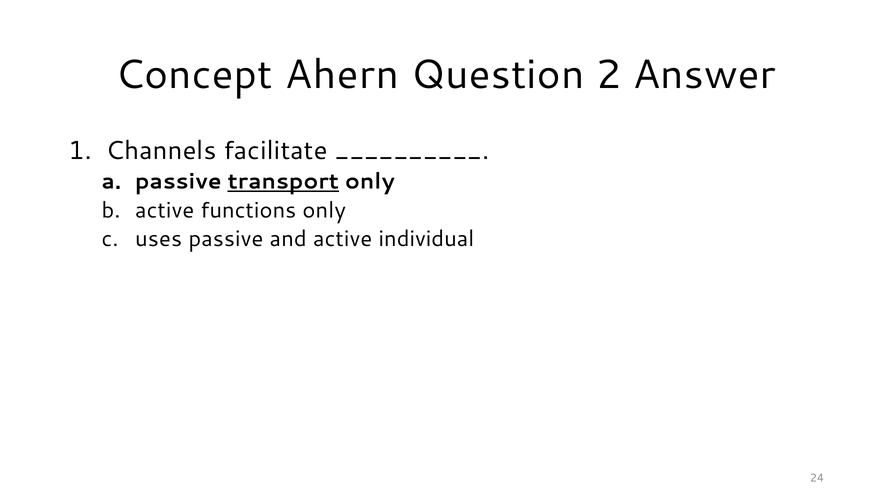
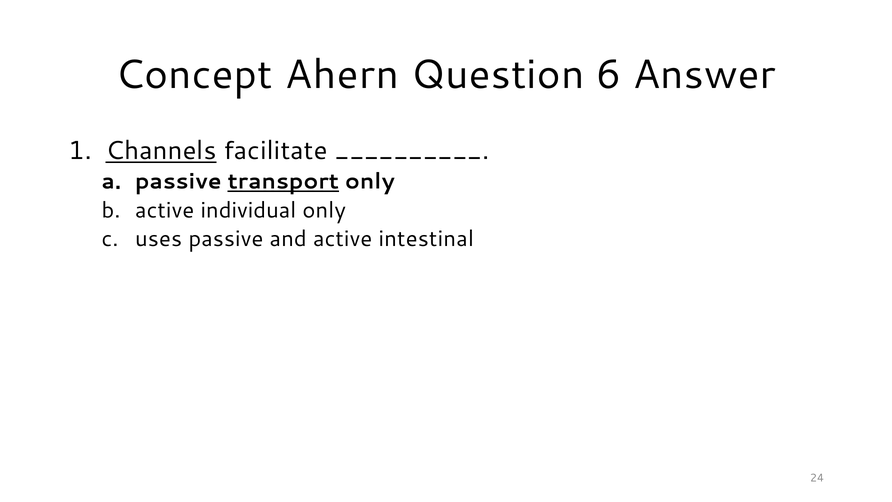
2: 2 -> 6
Channels underline: none -> present
functions: functions -> individual
individual: individual -> intestinal
